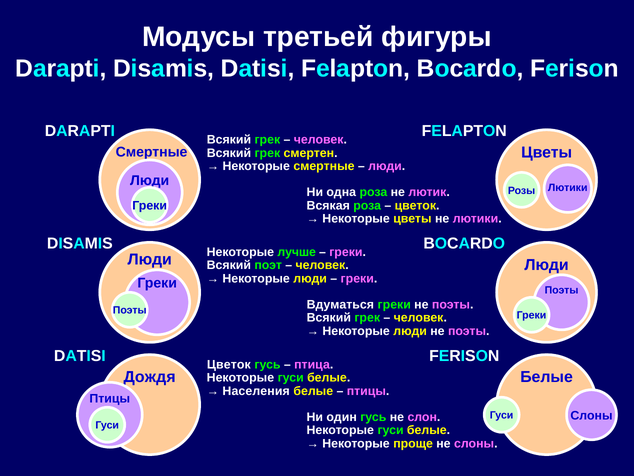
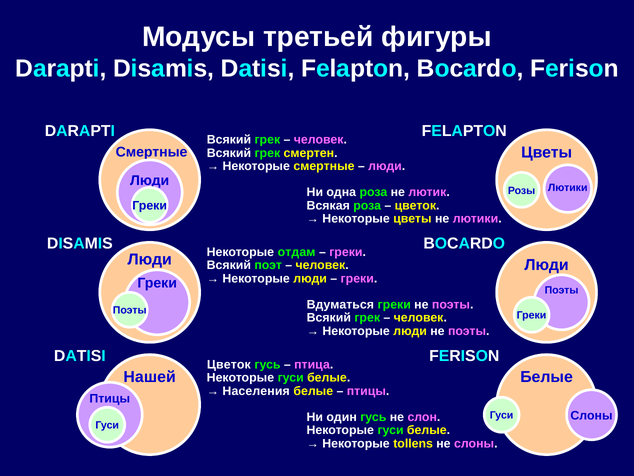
лучше: лучше -> отдам
Дождя: Дождя -> Нашей
проще: проще -> tollens
